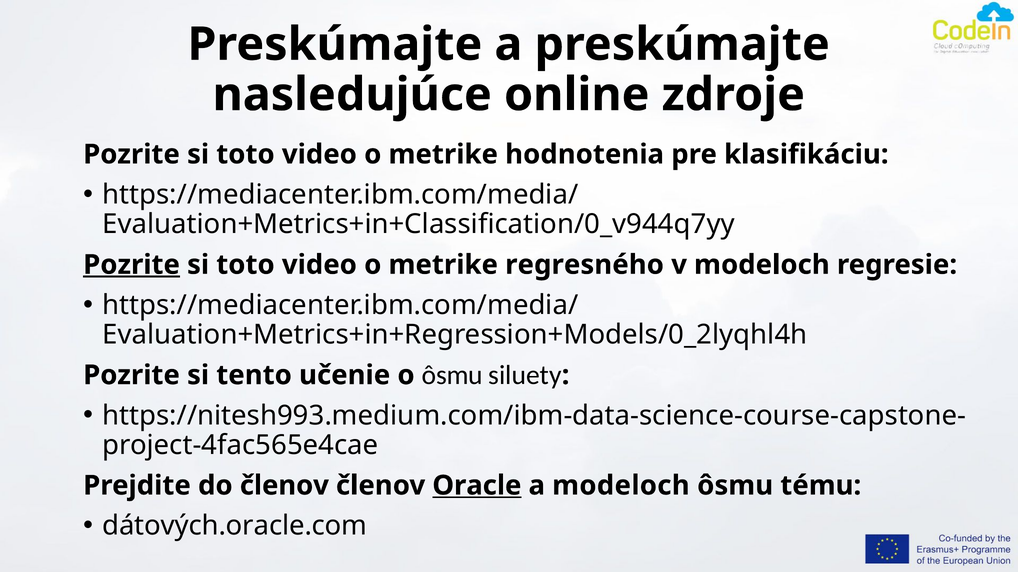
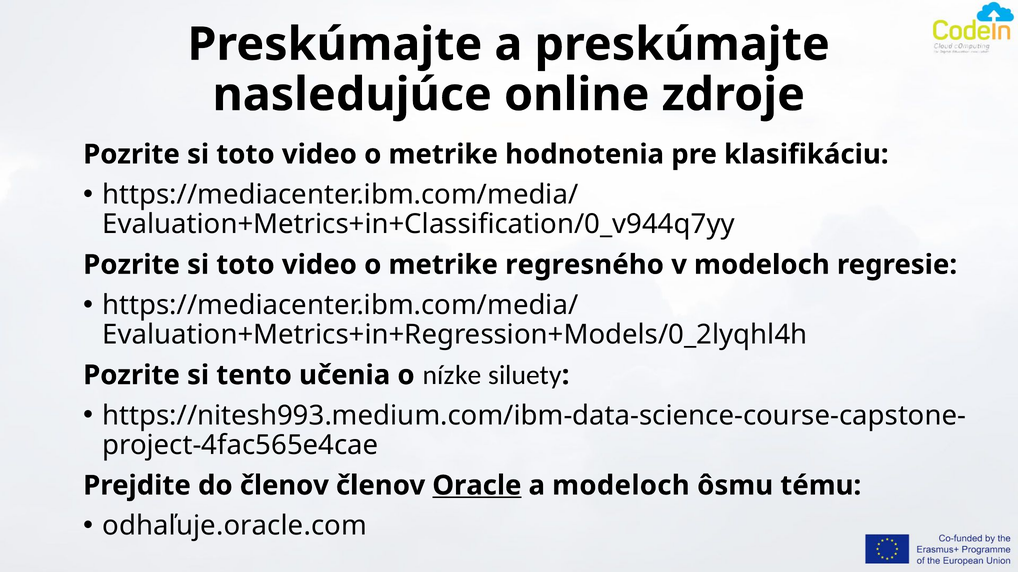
Pozrite at (132, 265) underline: present -> none
učenie: učenie -> učenia
o ôsmu: ôsmu -> nízke
dátových.oracle.com: dátových.oracle.com -> odhaľuje.oracle.com
